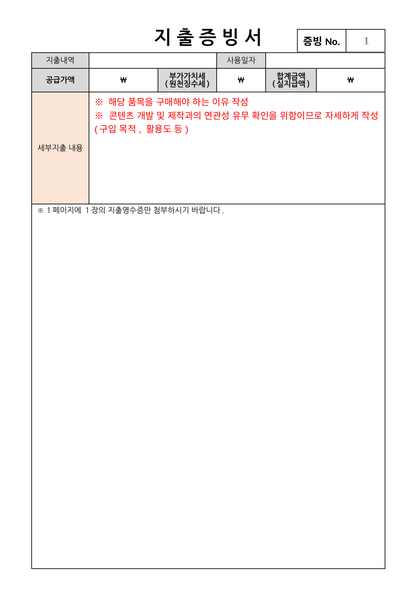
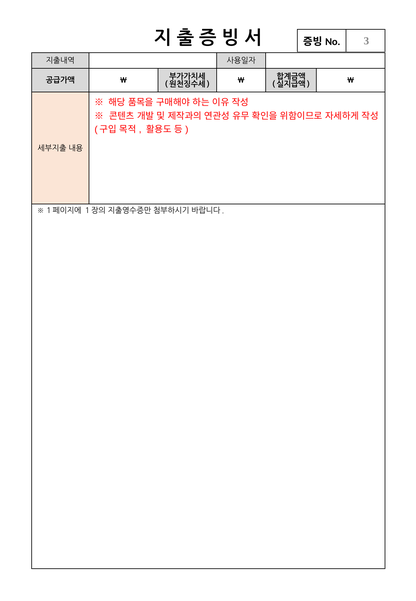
1: 1 -> 3
